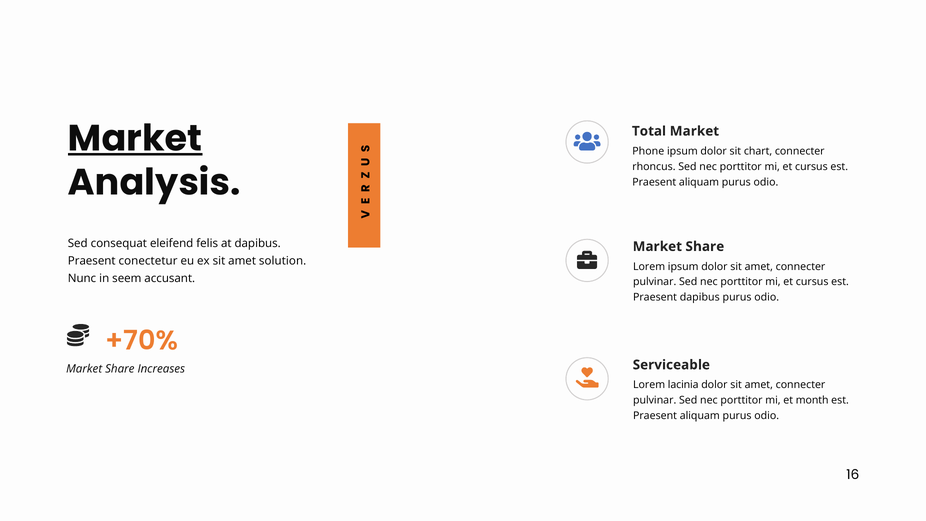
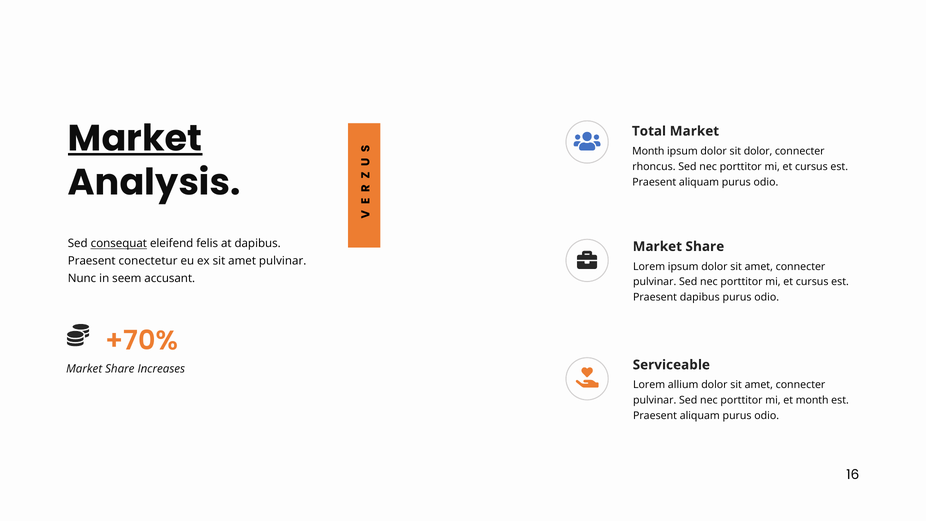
Phone at (648, 151): Phone -> Month
sit chart: chart -> dolor
consequat underline: none -> present
amet solution: solution -> pulvinar
lacinia: lacinia -> allium
